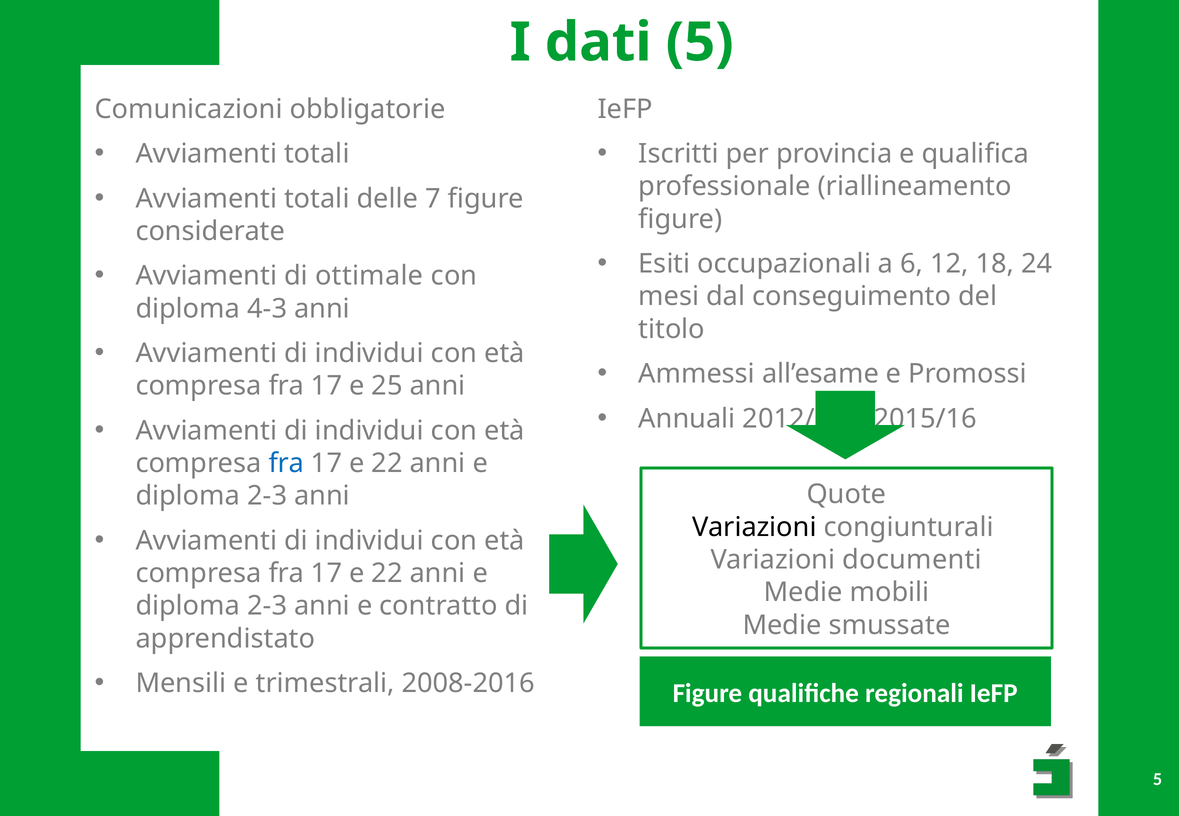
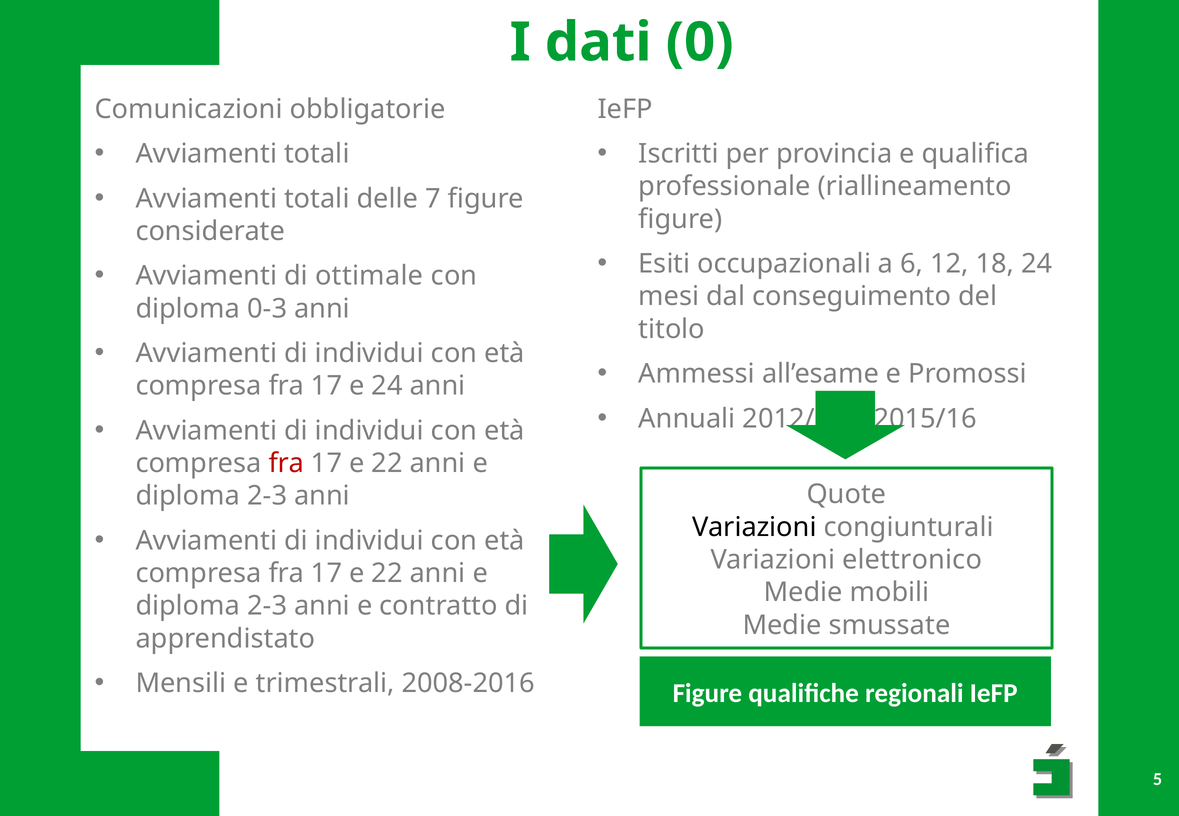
dati 5: 5 -> 0
4-3: 4-3 -> 0-3
e 25: 25 -> 24
fra at (286, 463) colour: blue -> red
documenti: documenti -> elettronico
